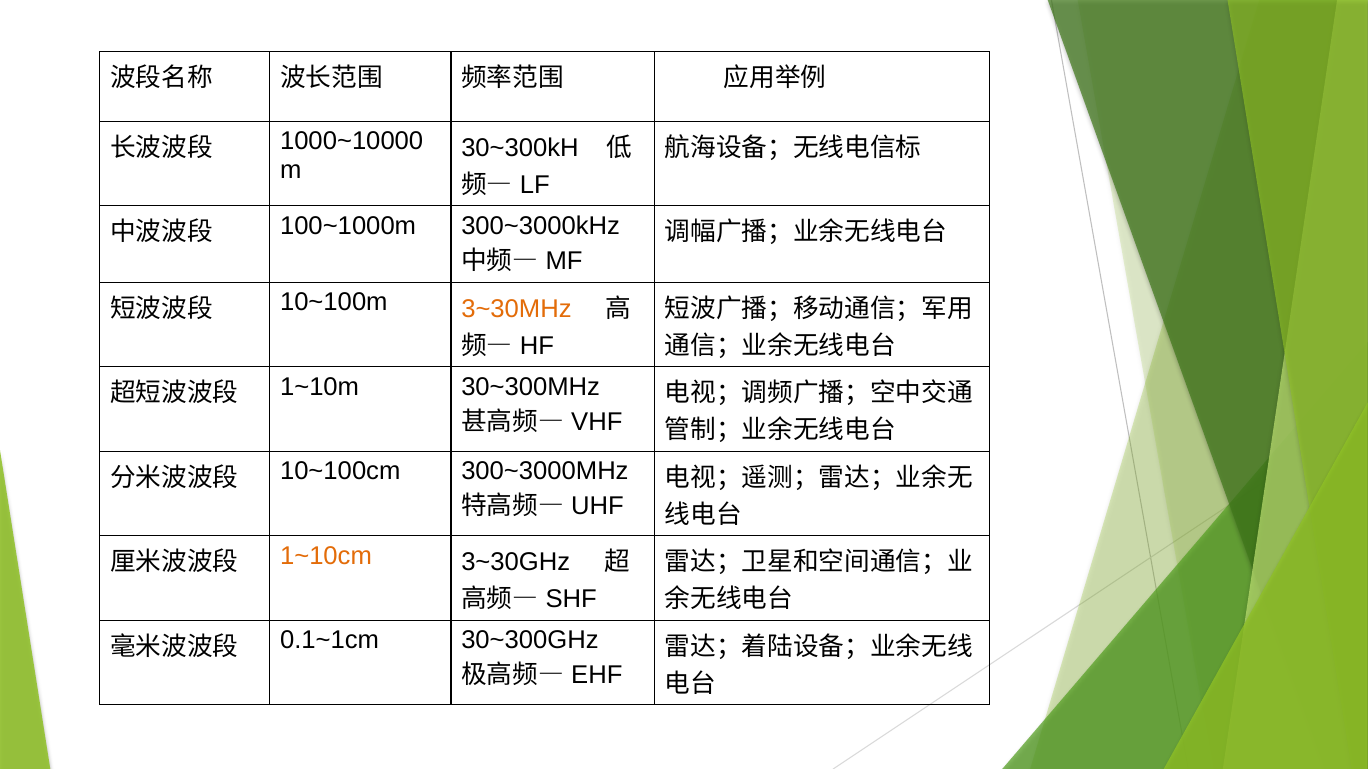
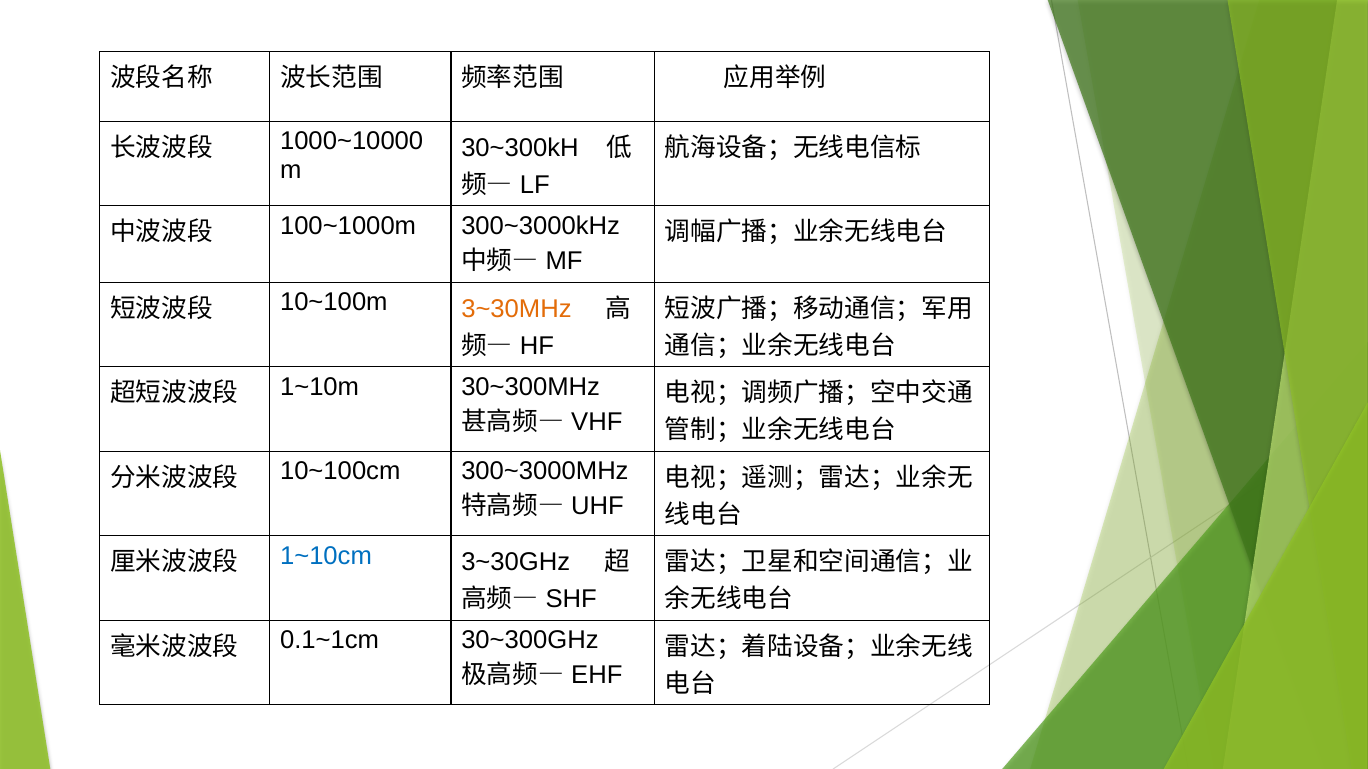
1~10cm colour: orange -> blue
